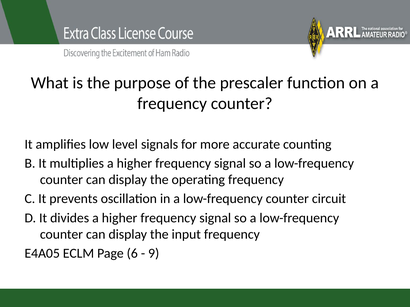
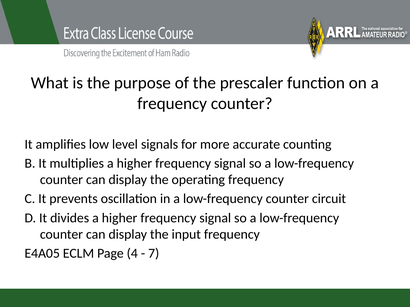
6: 6 -> 4
9: 9 -> 7
